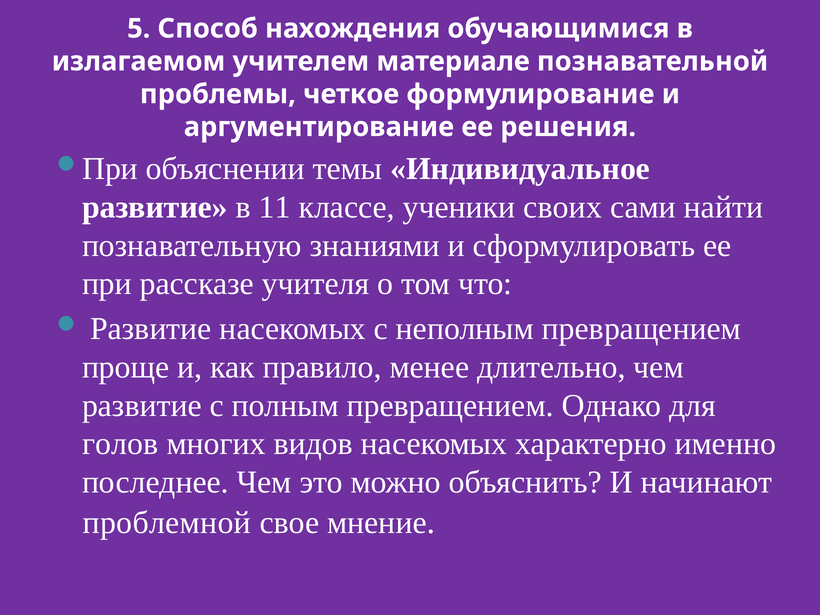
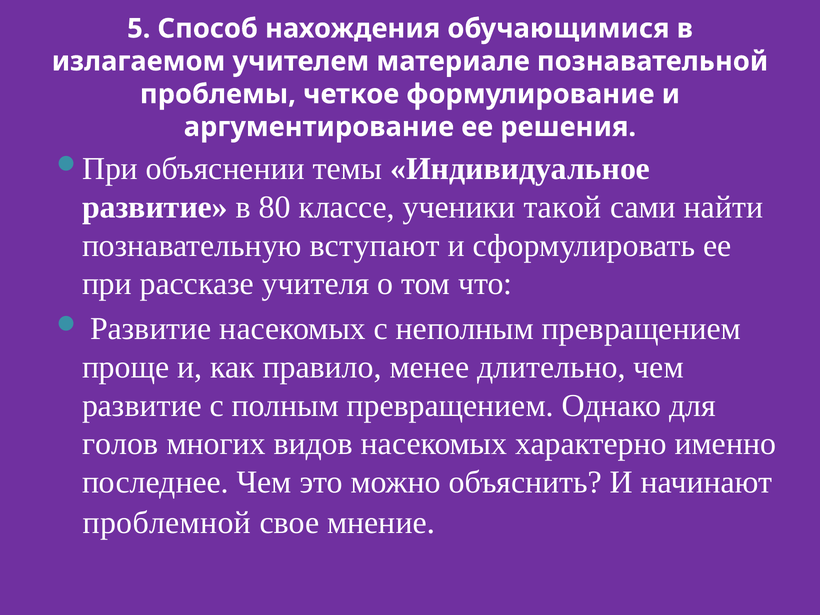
11: 11 -> 80
своих: своих -> такой
знаниями: знаниями -> вступают
